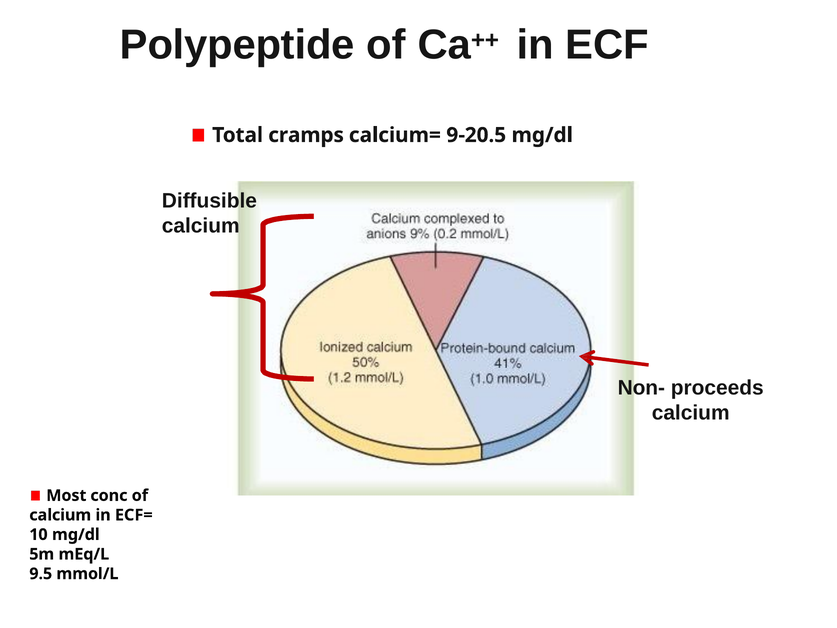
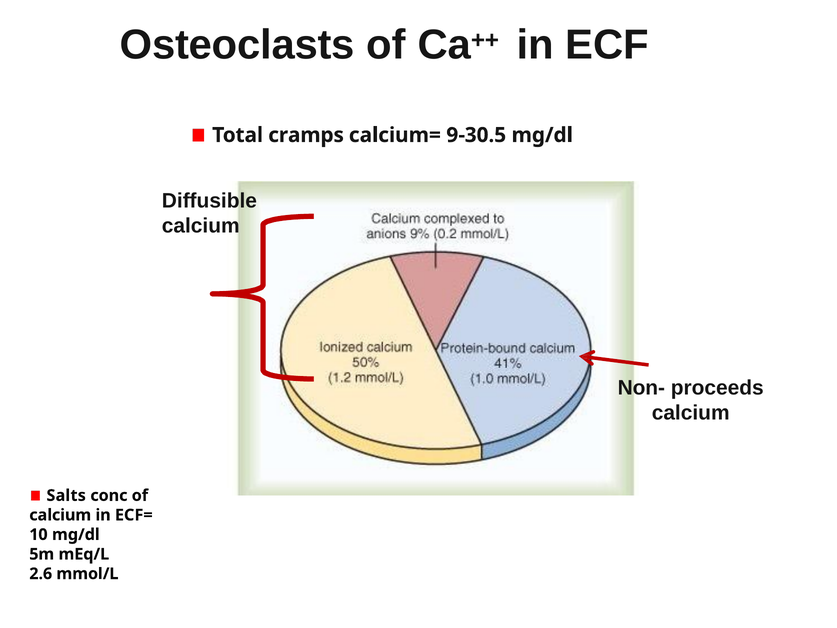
Polypeptide: Polypeptide -> Osteoclasts
9-20.5: 9-20.5 -> 9-30.5
Most: Most -> Salts
9.5: 9.5 -> 2.6
